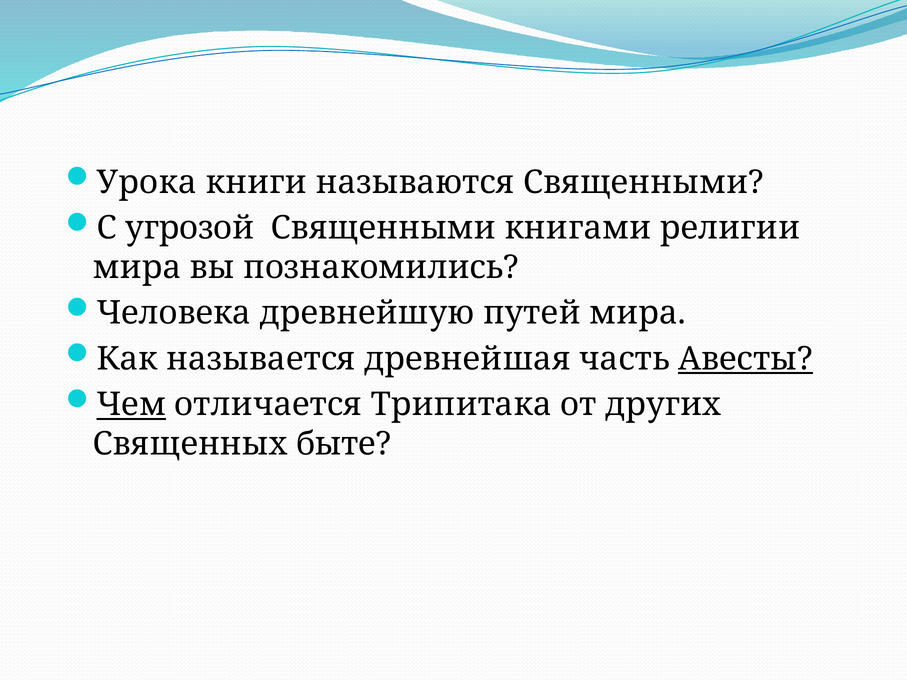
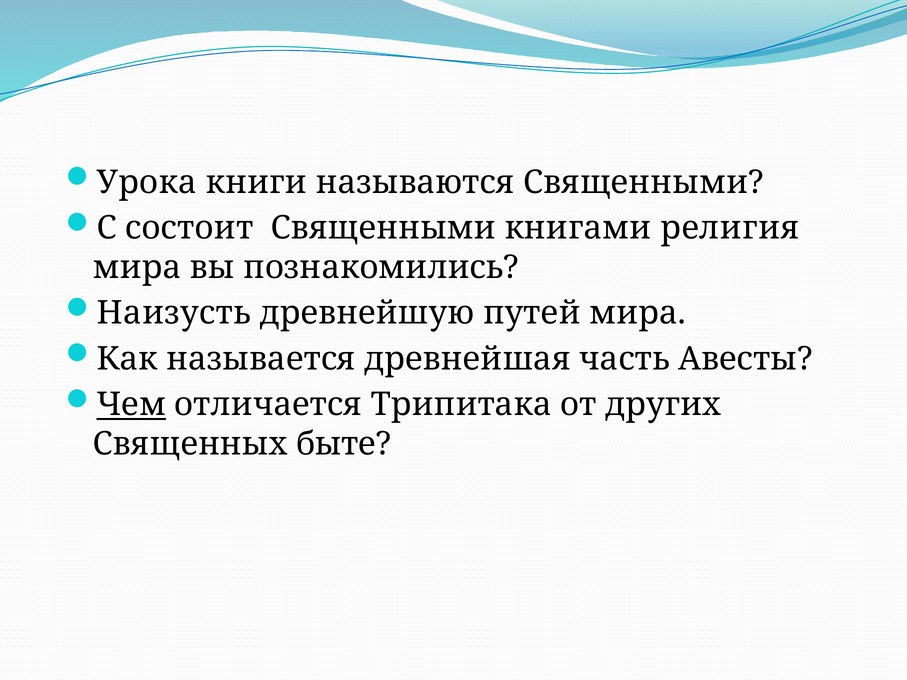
угрозой: угрозой -> состоит
религии: религии -> религия
Человека: Человека -> Наизусть
Авесты underline: present -> none
